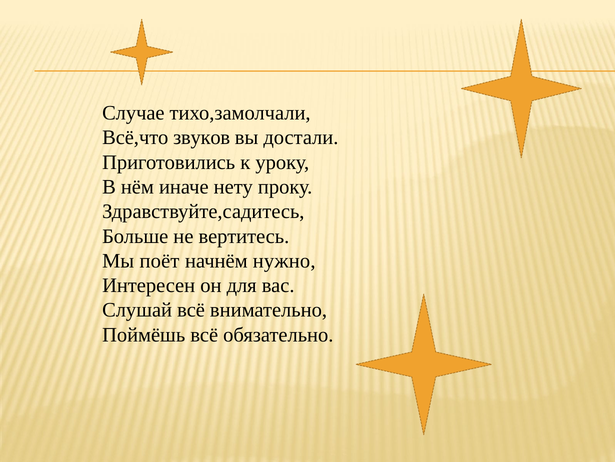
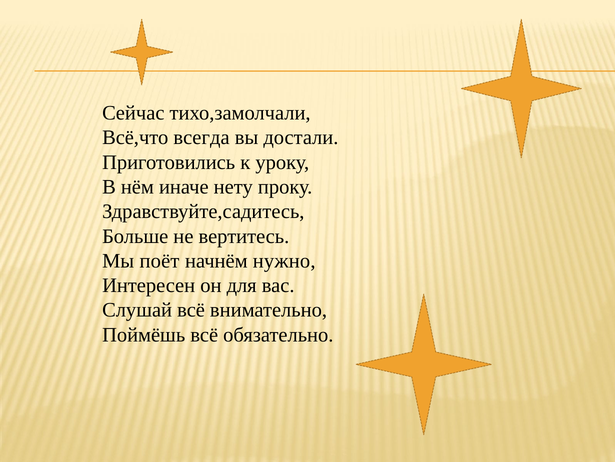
Случае: Случае -> Сейчас
звуков: звуков -> всегда
